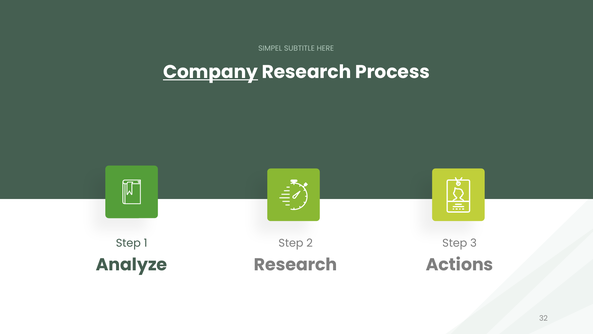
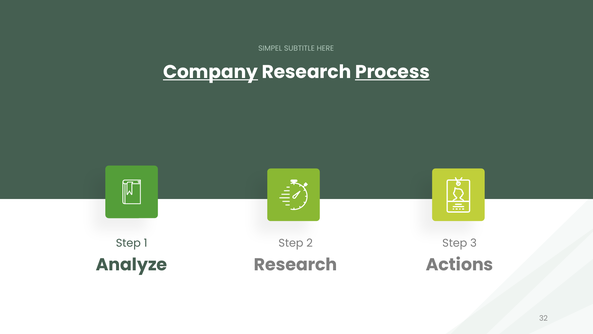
Process underline: none -> present
